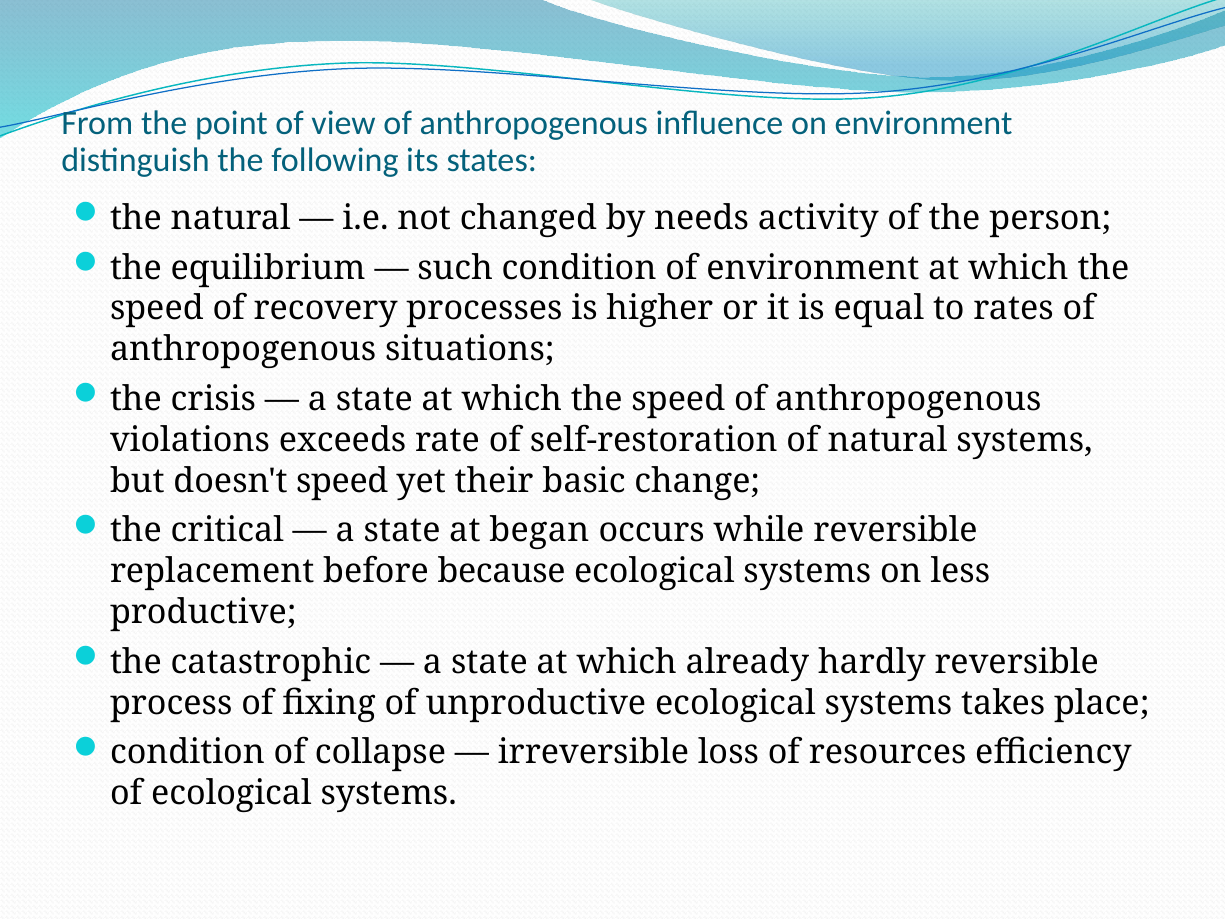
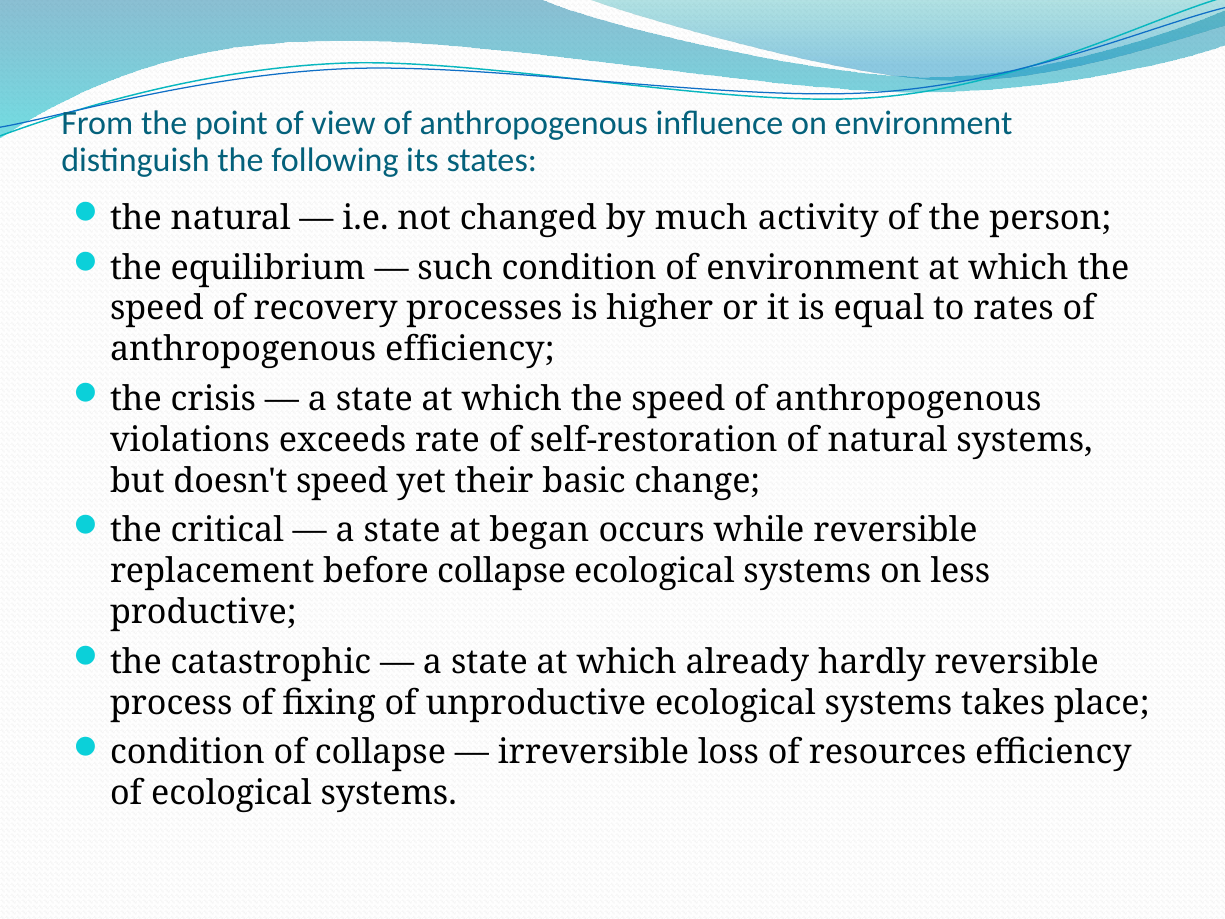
needs: needs -> much
anthropogenous situations: situations -> efficiency
before because: because -> collapse
